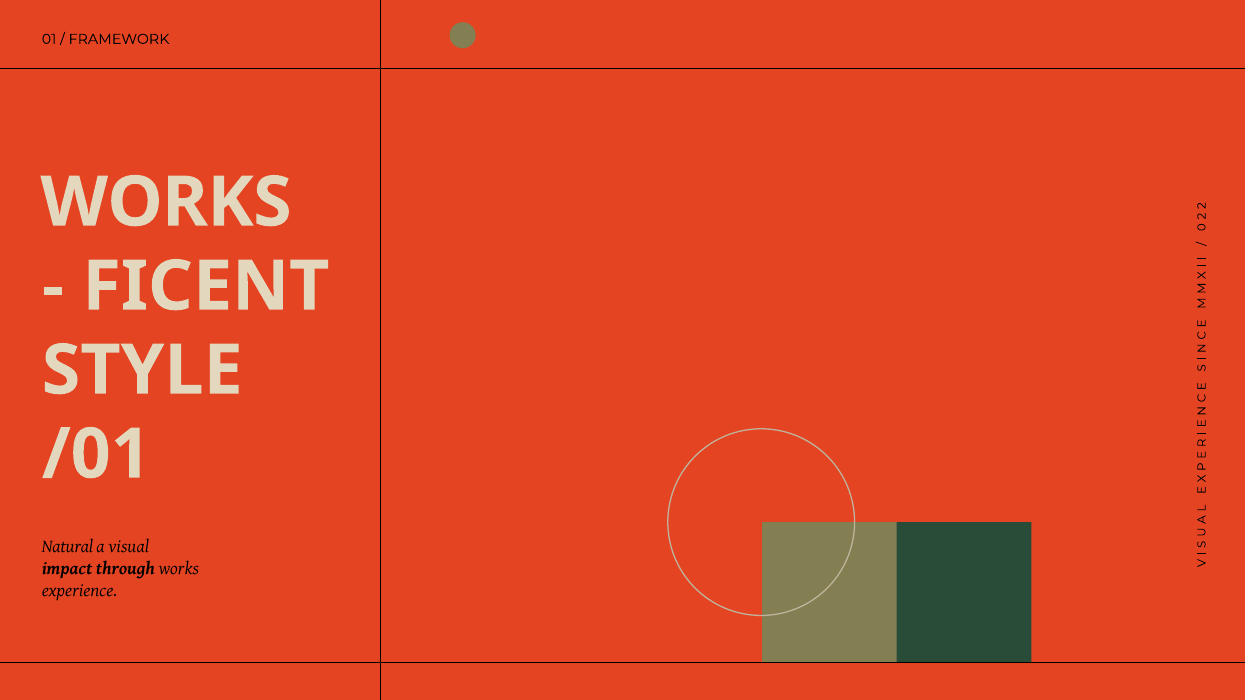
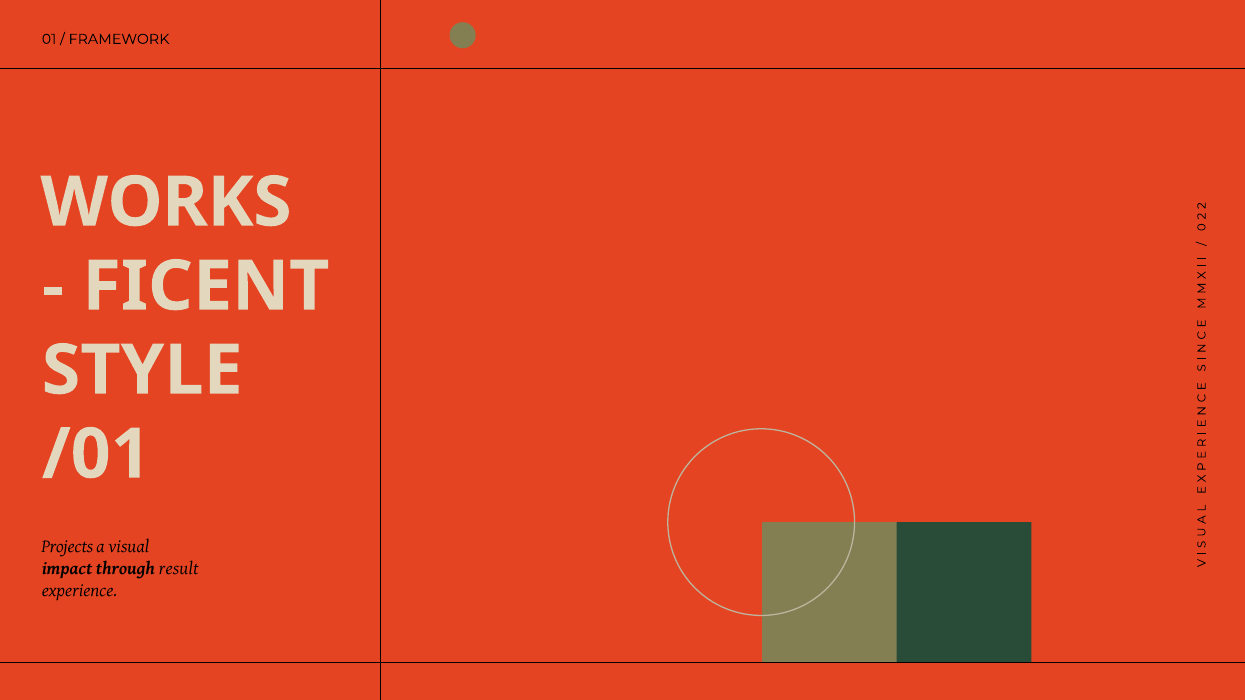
Natural: Natural -> Projects
through works: works -> result
